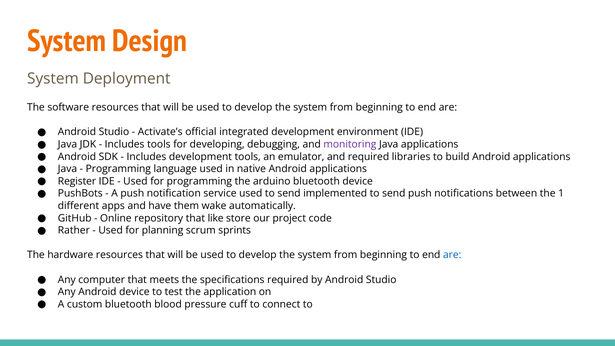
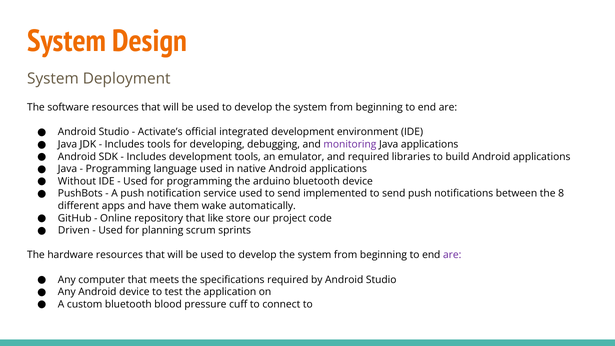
Register: Register -> Without
1: 1 -> 8
Rather: Rather -> Driven
are at (452, 255) colour: blue -> purple
